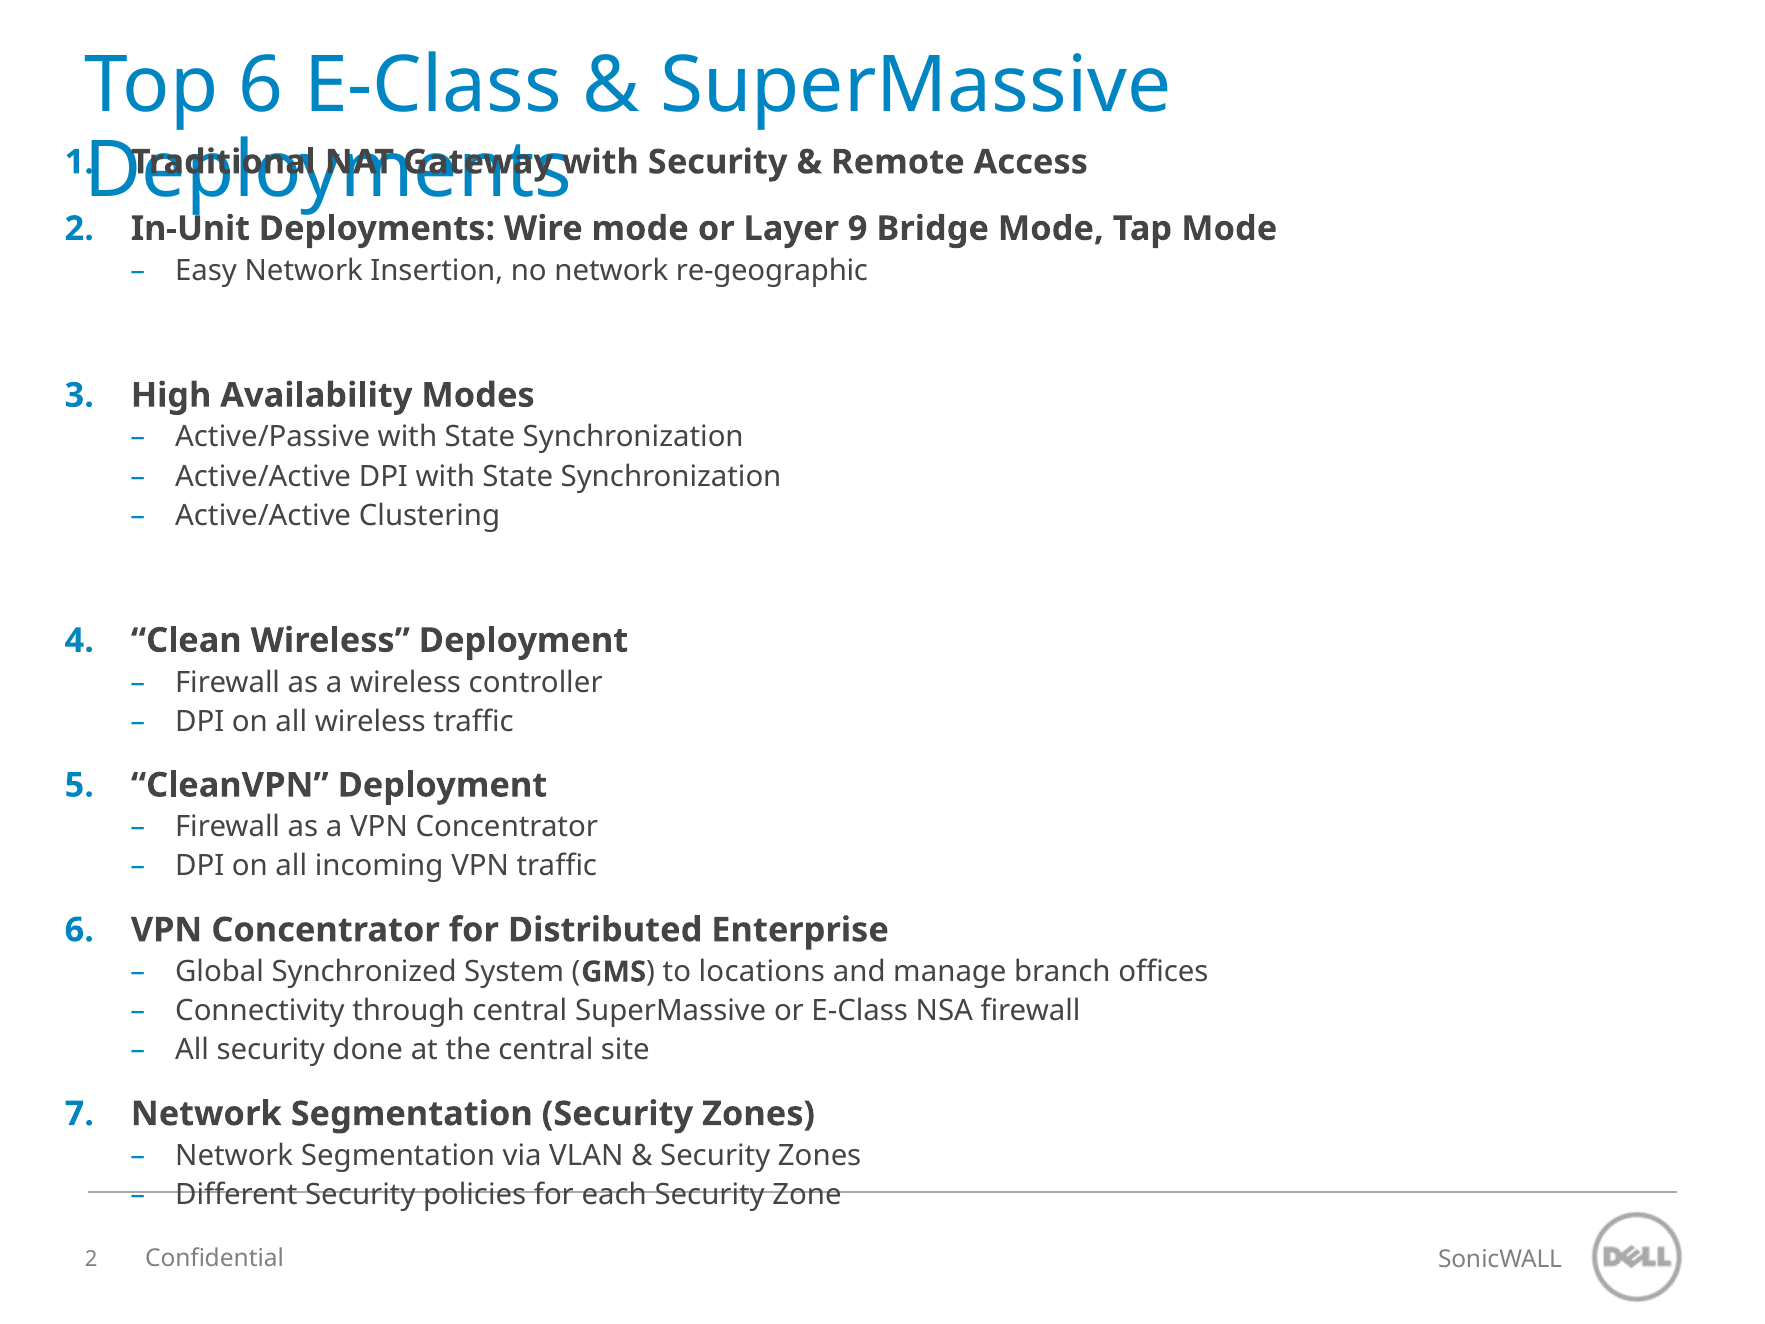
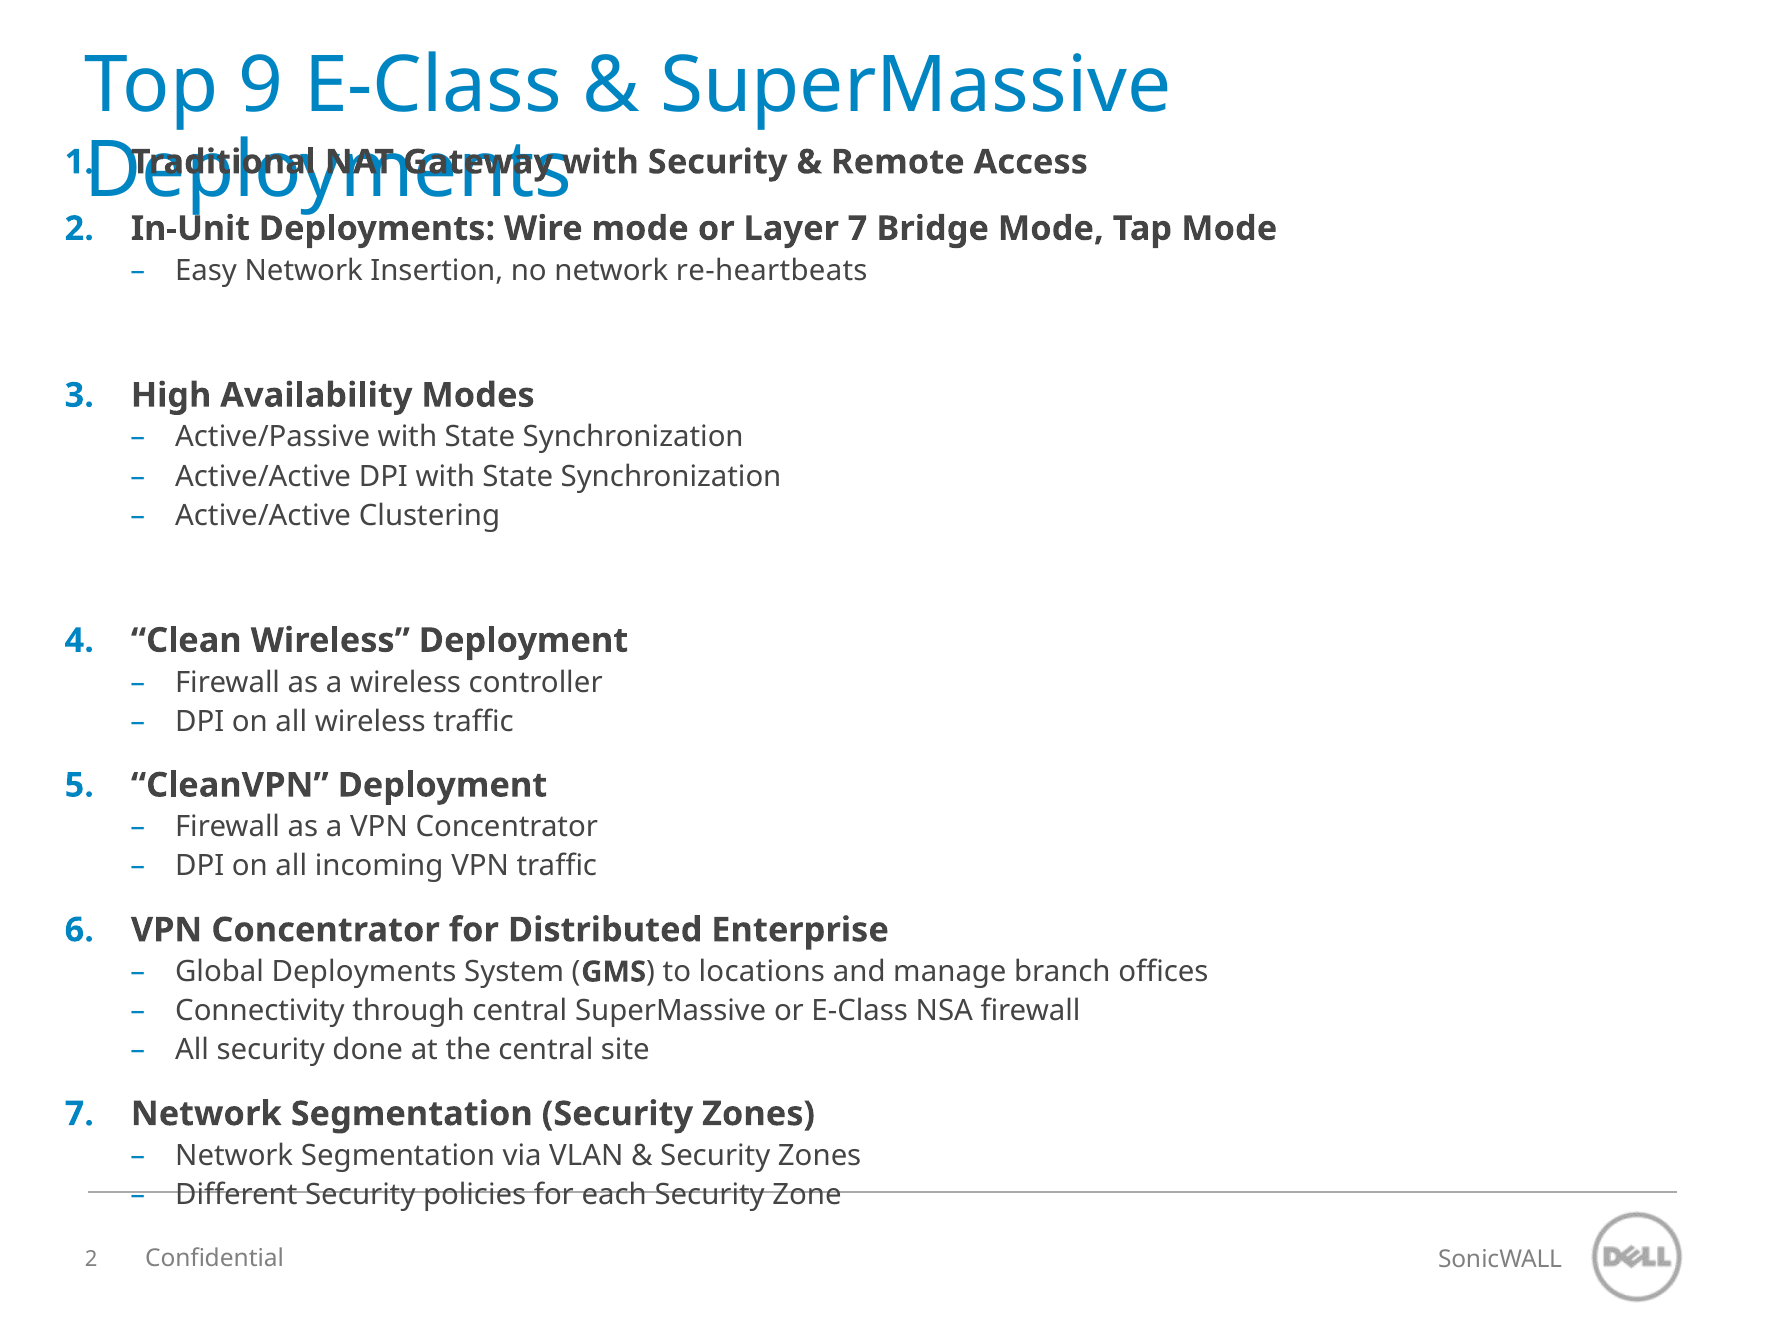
Top 6: 6 -> 9
Layer 9: 9 -> 7
re-geographic: re-geographic -> re-heartbeats
Global Synchronized: Synchronized -> Deployments
